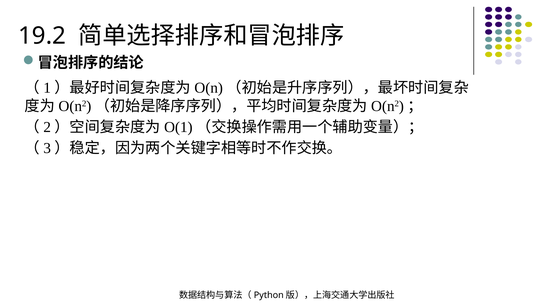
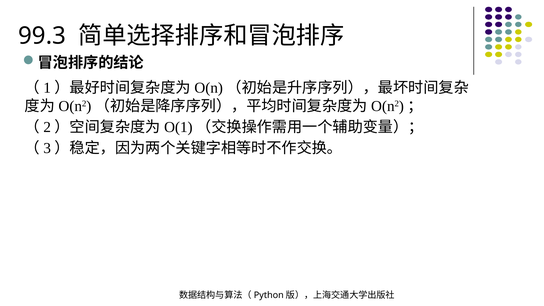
19.2: 19.2 -> 99.3
